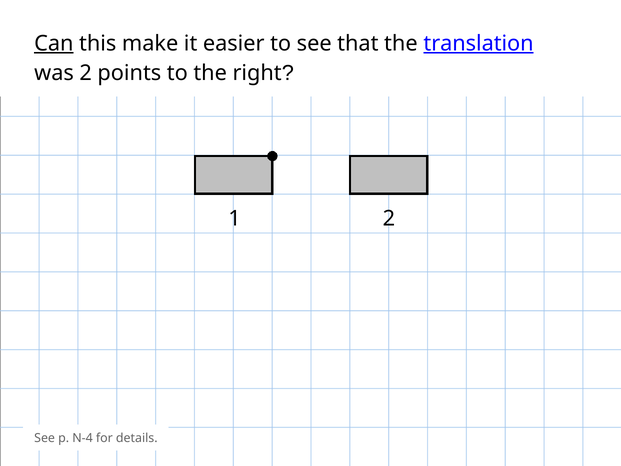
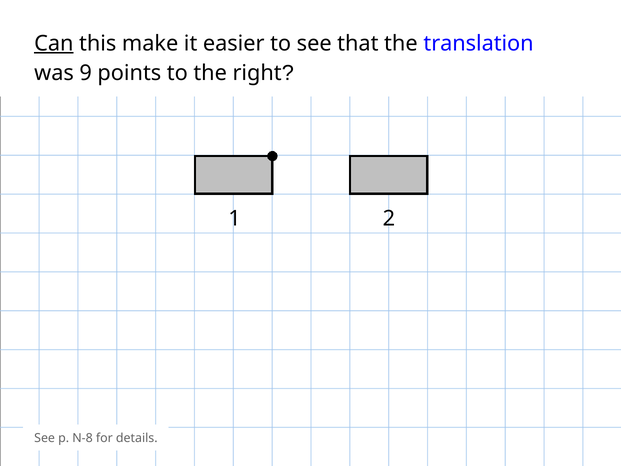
translation underline: present -> none
was 2: 2 -> 9
N-4: N-4 -> N-8
